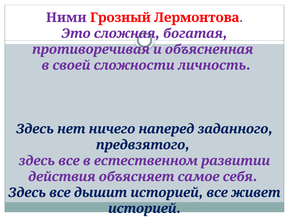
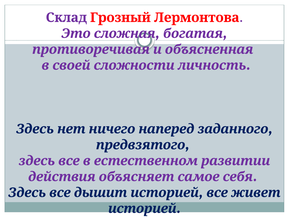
Ними: Ними -> Склад
